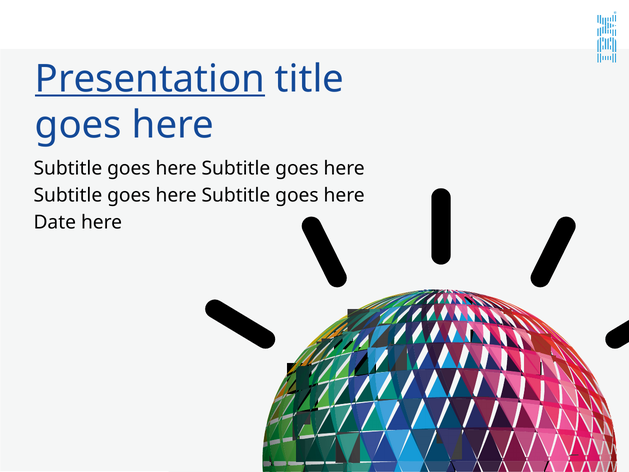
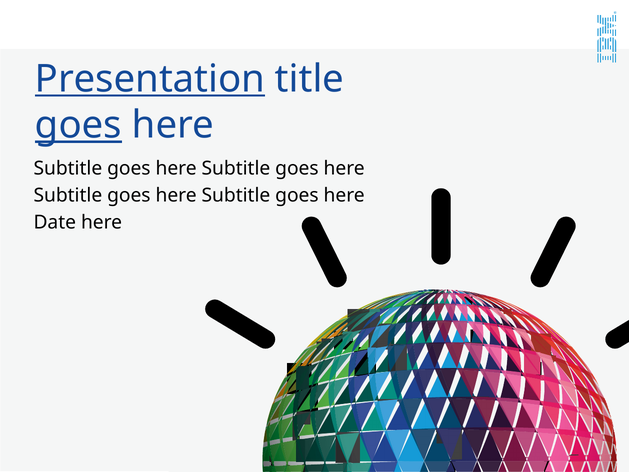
goes at (78, 125) underline: none -> present
